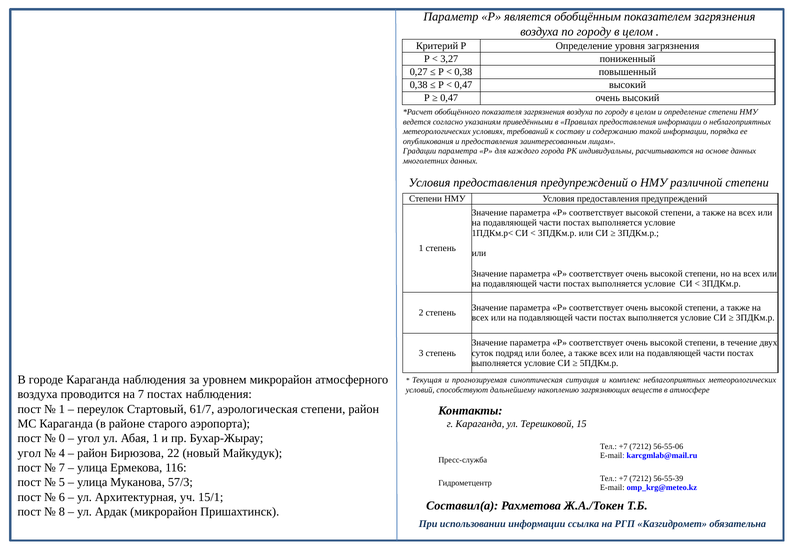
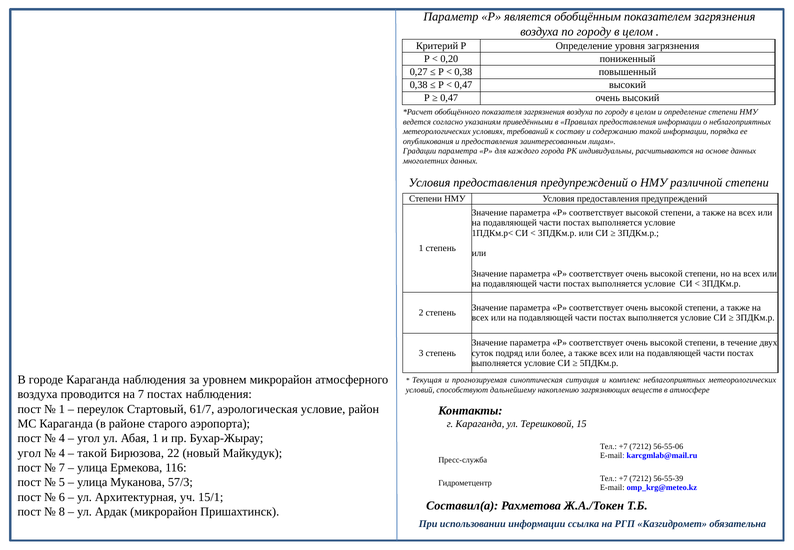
3,27: 3,27 -> 0,20
аэрологическая степени: степени -> условие
0 at (62, 438): 0 -> 4
район at (92, 453): район -> такой
